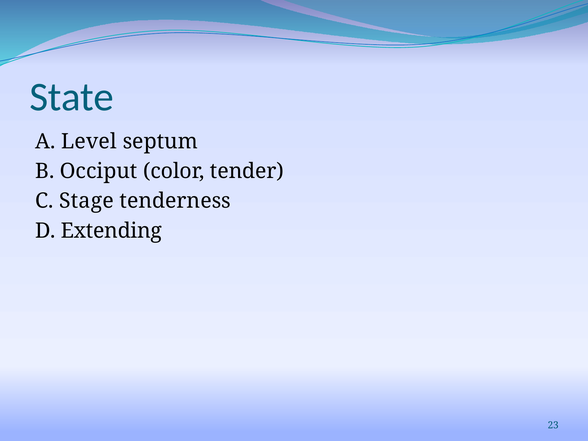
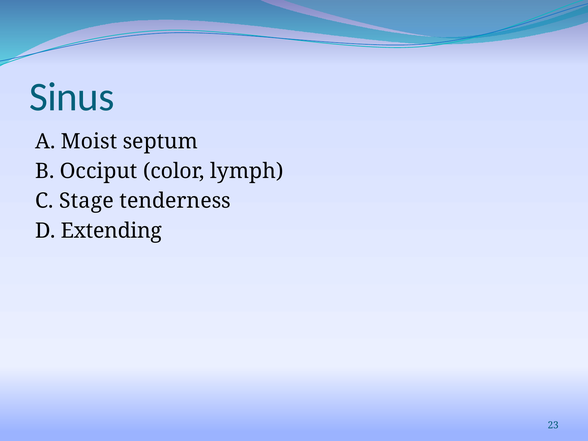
State: State -> Sinus
Level: Level -> Moist
tender: tender -> lymph
